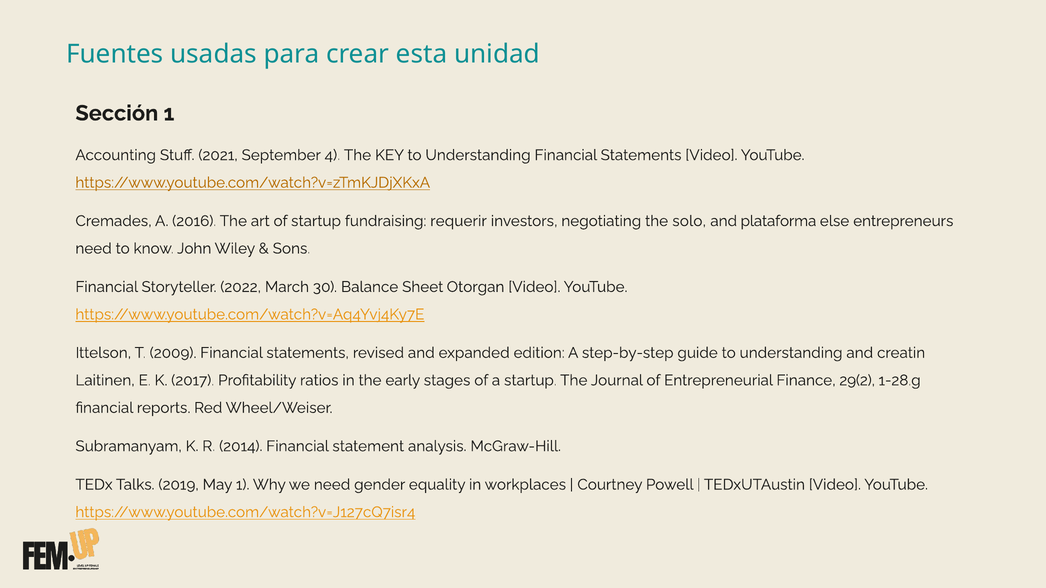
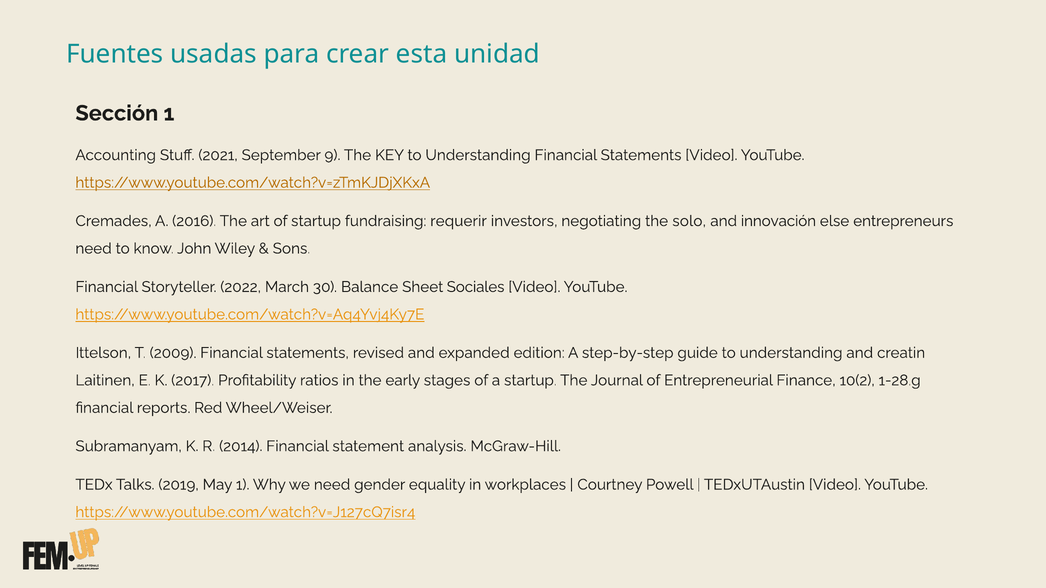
4: 4 -> 9
plataforma: plataforma -> innovación
Otorgan: Otorgan -> Sociales
29(2: 29(2 -> 10(2
